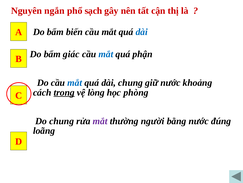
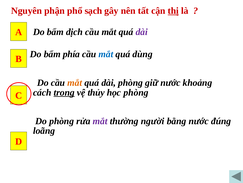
ngắn: ngắn -> phận
thị underline: none -> present
biến: biến -> dịch
dài at (142, 32) colour: blue -> purple
giác: giác -> phía
phận: phận -> dùng
mắt at (75, 82) colour: blue -> orange
dài chung: chung -> phòng
lòng: lòng -> thủy
Do chung: chung -> phòng
